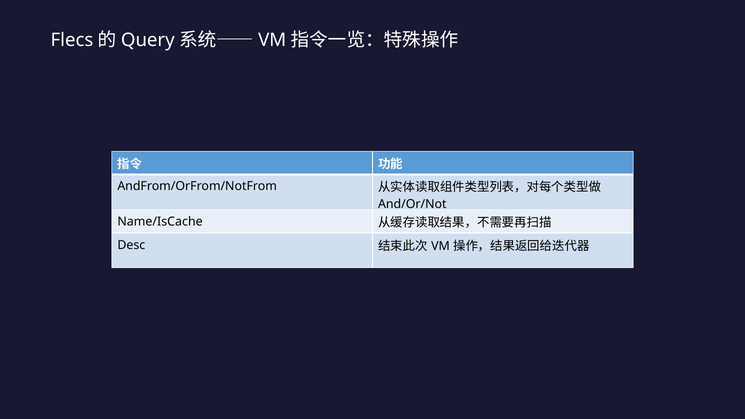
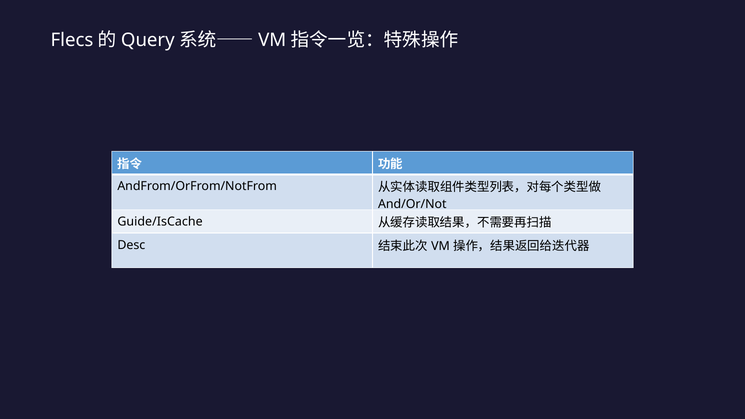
Name/IsCache: Name/IsCache -> Guide/IsCache
